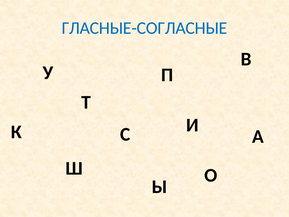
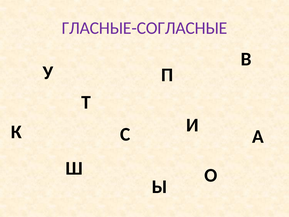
ГЛАСНЫЕ-СОГЛАСНЫЕ colour: blue -> purple
